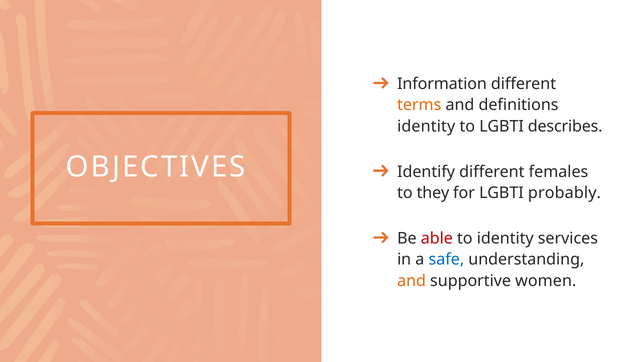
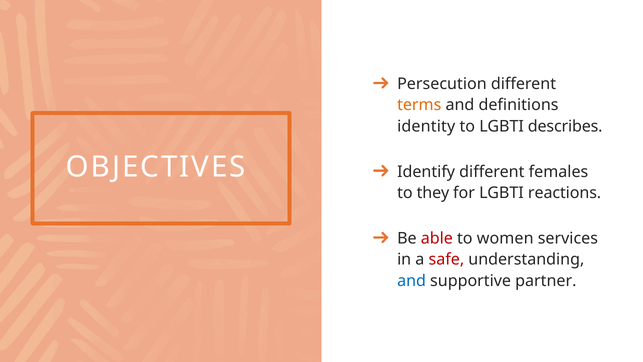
Information: Information -> Persecution
probably: probably -> reactions
to identity: identity -> women
safe colour: blue -> red
and at (412, 281) colour: orange -> blue
women: women -> partner
